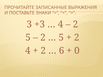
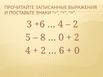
+3: +3 -> +6
2 at (43, 38): 2 -> 8
5 at (61, 38): 5 -> 0
